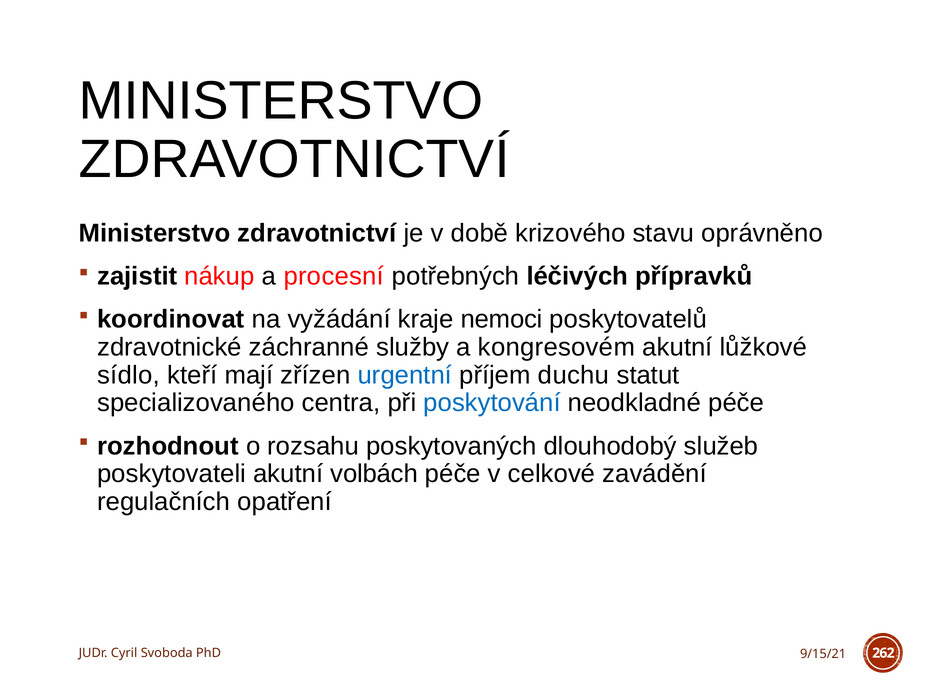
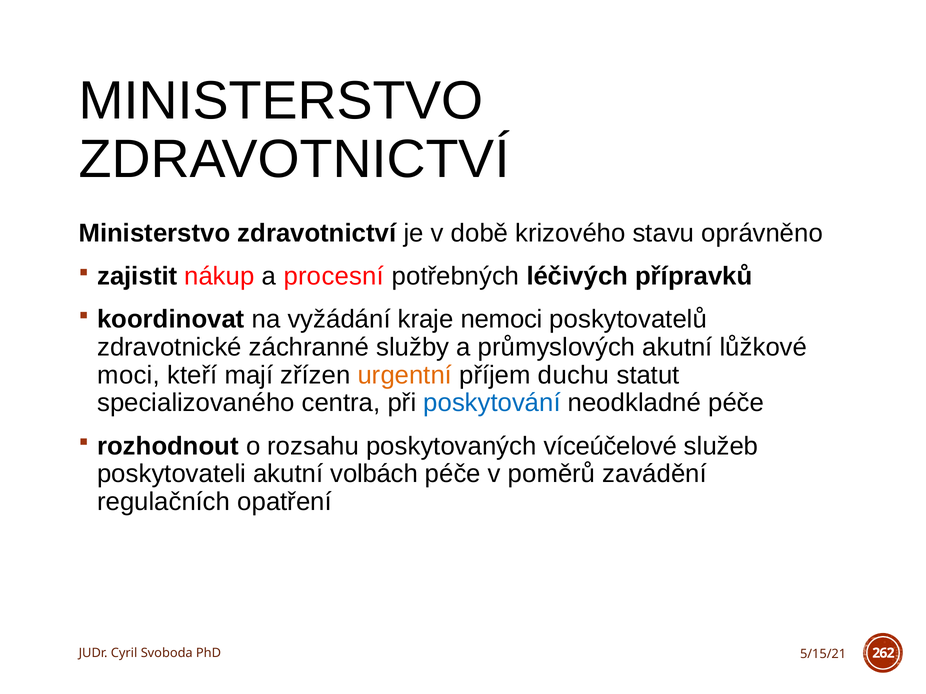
kongresovém: kongresovém -> průmyslových
sídlo: sídlo -> moci
urgentní colour: blue -> orange
dlouhodobý: dlouhodobý -> víceúčelové
celkové: celkové -> poměrů
9/15/21: 9/15/21 -> 5/15/21
